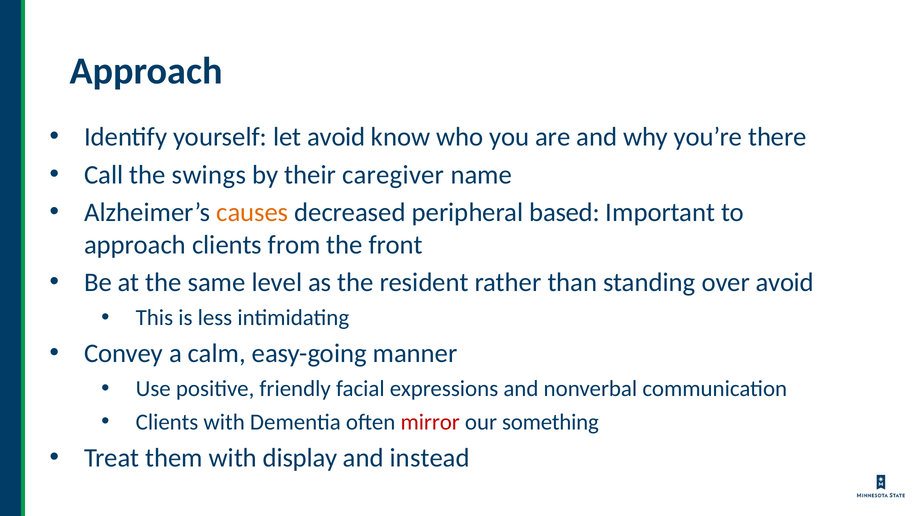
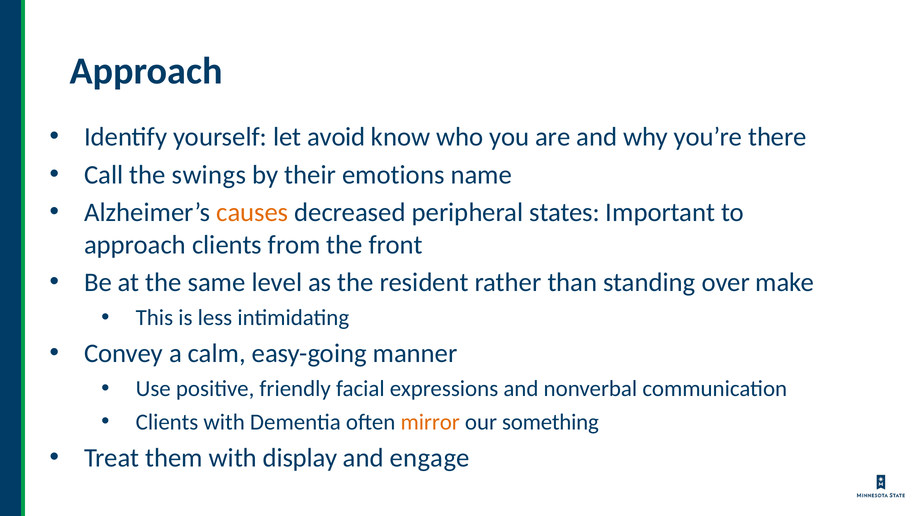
caregiver: caregiver -> emotions
based: based -> states
over avoid: avoid -> make
mirror colour: red -> orange
instead: instead -> engage
